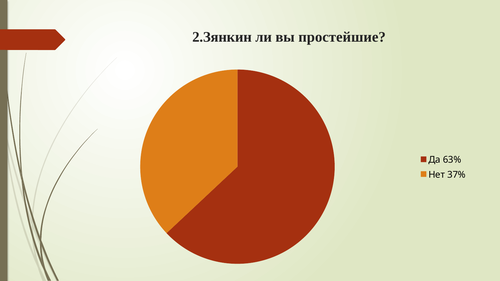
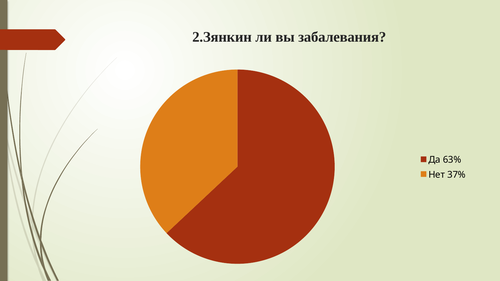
простейшие: простейшие -> забалевания
